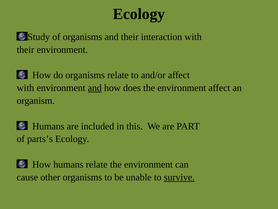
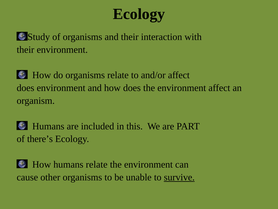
with at (25, 88): with -> does
and at (95, 88) underline: present -> none
parts’s: parts’s -> there’s
